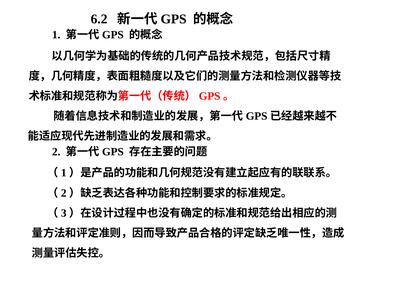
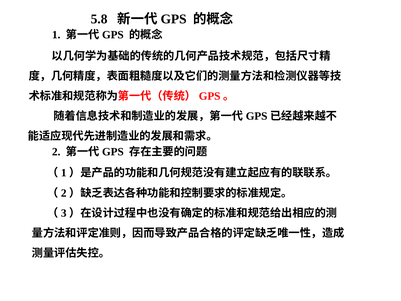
6.2: 6.2 -> 5.8
